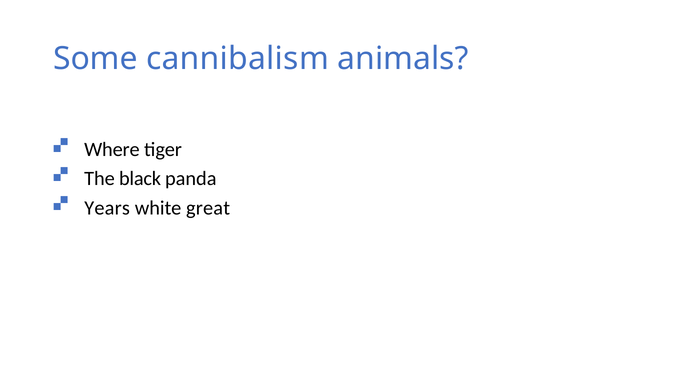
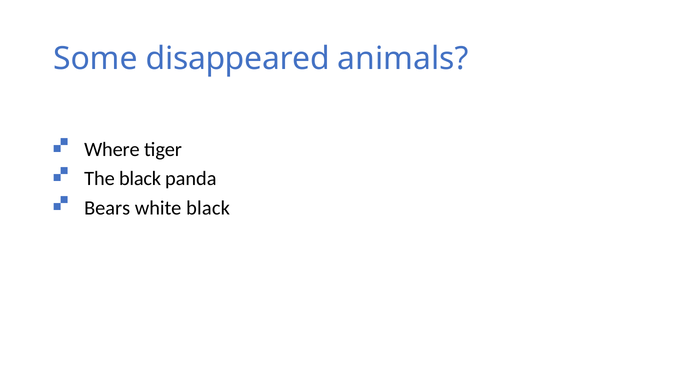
cannibalism: cannibalism -> disappeared
Years: Years -> Bears
white great: great -> black
